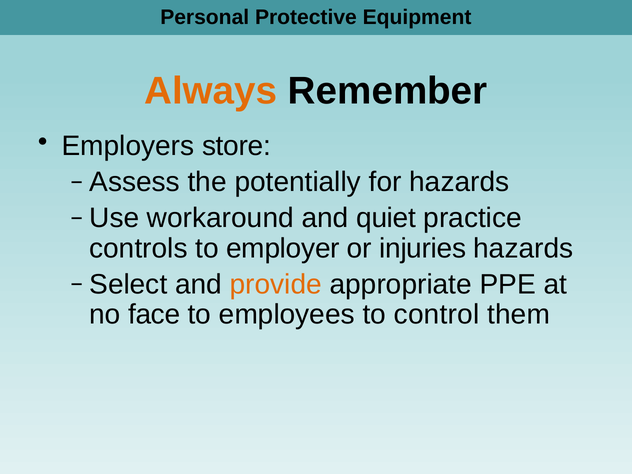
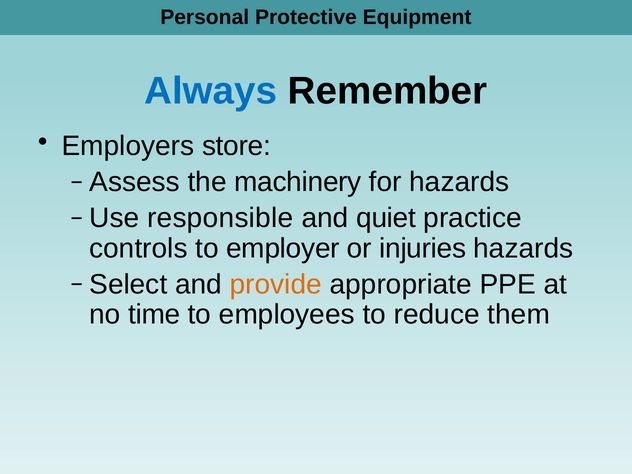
Always colour: orange -> blue
potentially: potentially -> machinery
workaround: workaround -> responsible
face: face -> time
control: control -> reduce
